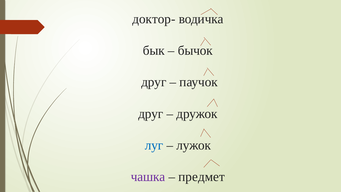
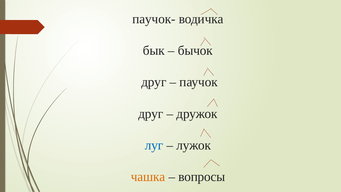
доктор-: доктор- -> паучок-
чашка colour: purple -> orange
предмет: предмет -> вопросы
